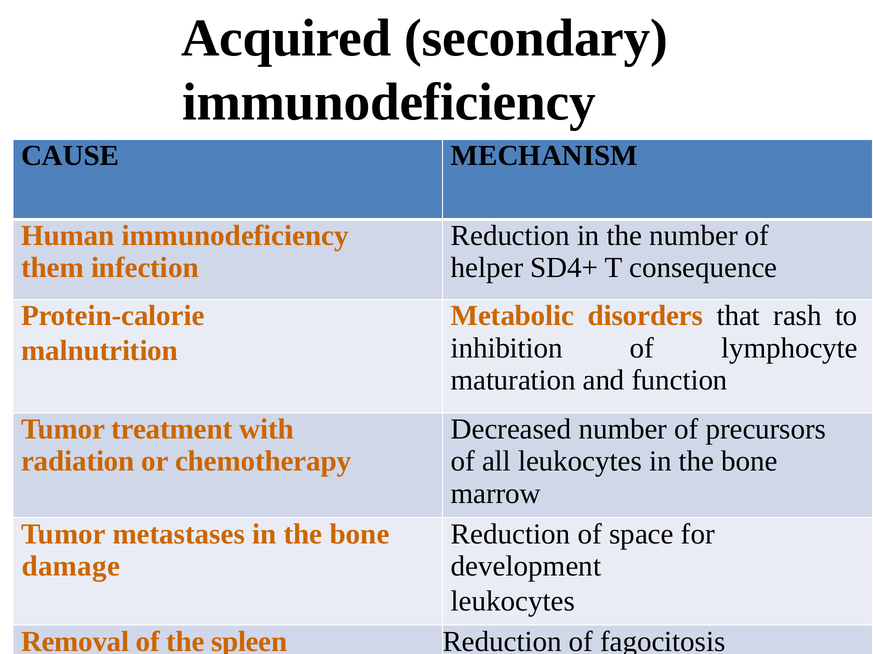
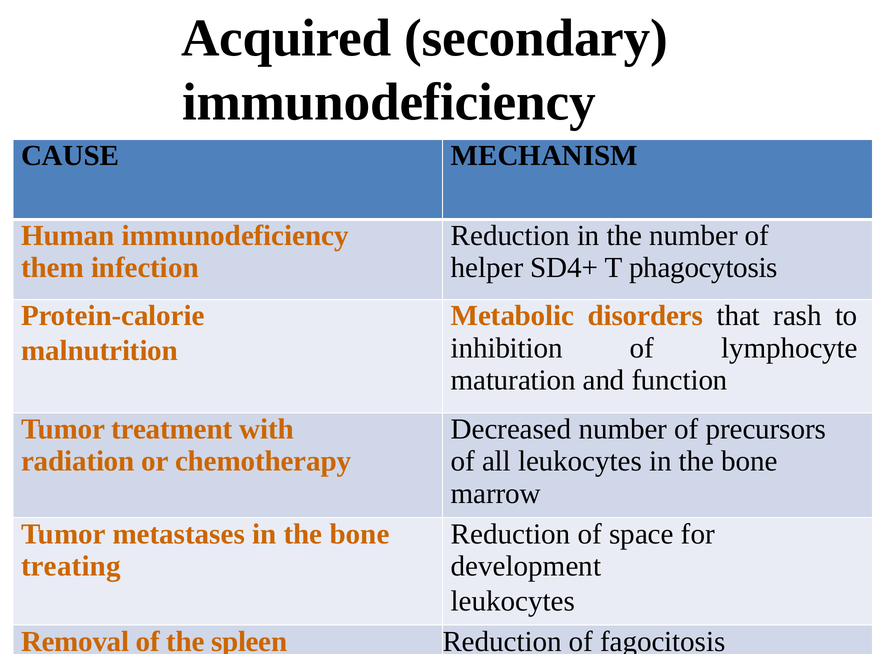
consequence: consequence -> phagocytosis
damage: damage -> treating
